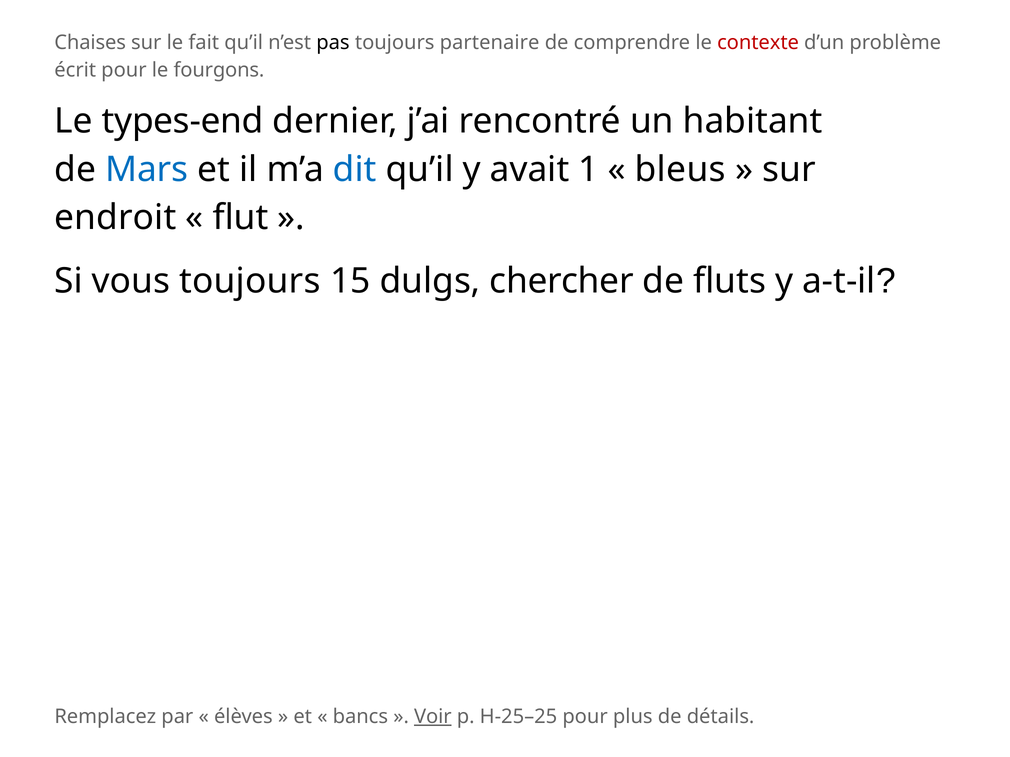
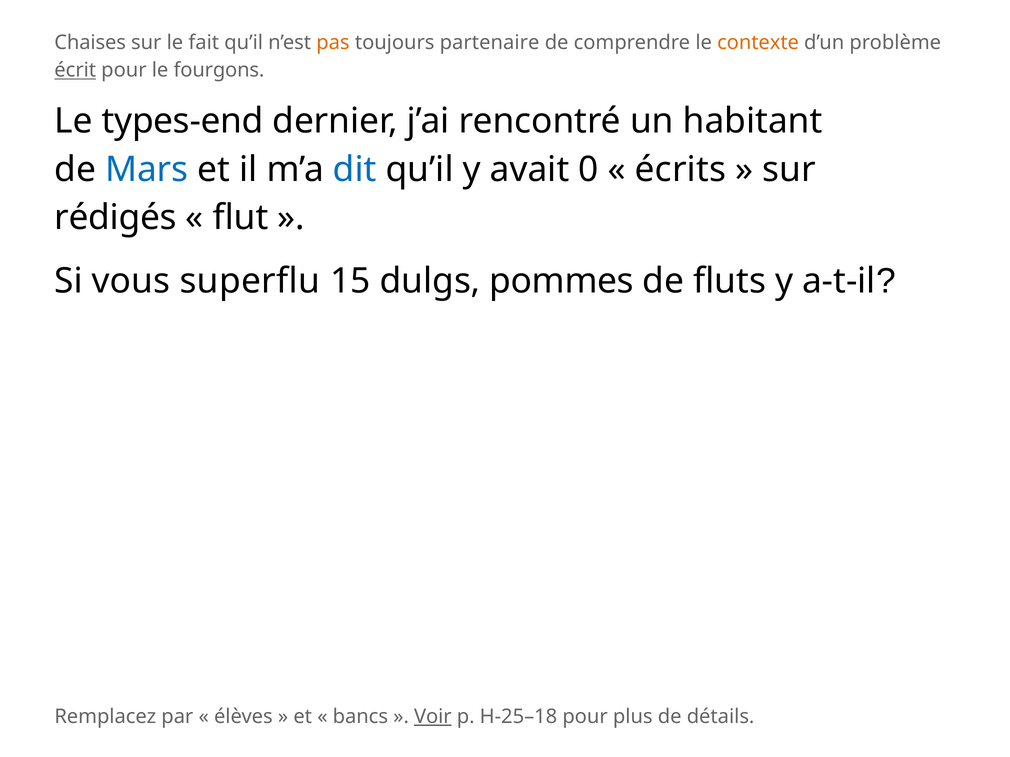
pas colour: black -> orange
contexte colour: red -> orange
écrit underline: none -> present
1: 1 -> 0
bleus: bleus -> écrits
endroit: endroit -> rédigés
vous toujours: toujours -> superflu
chercher: chercher -> pommes
H-25–25: H-25–25 -> H-25–18
